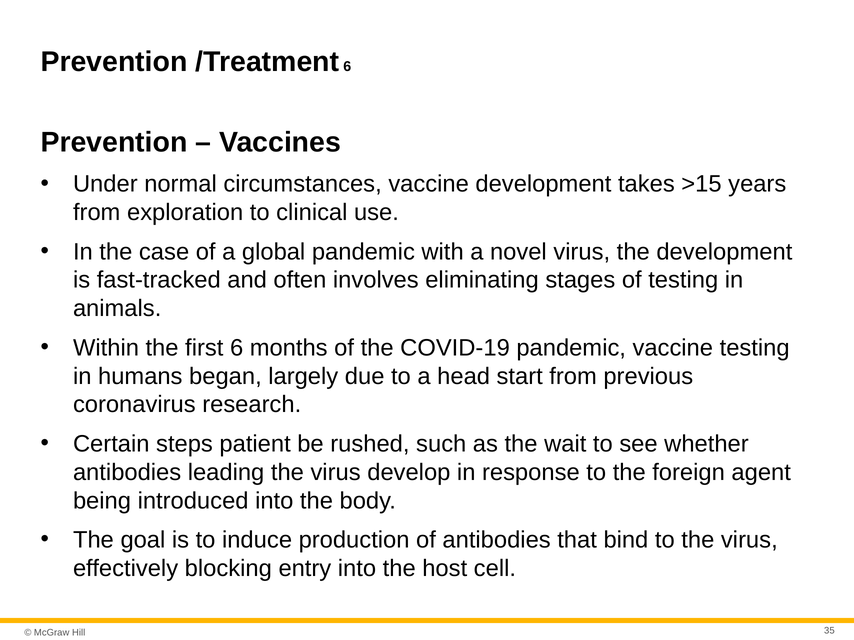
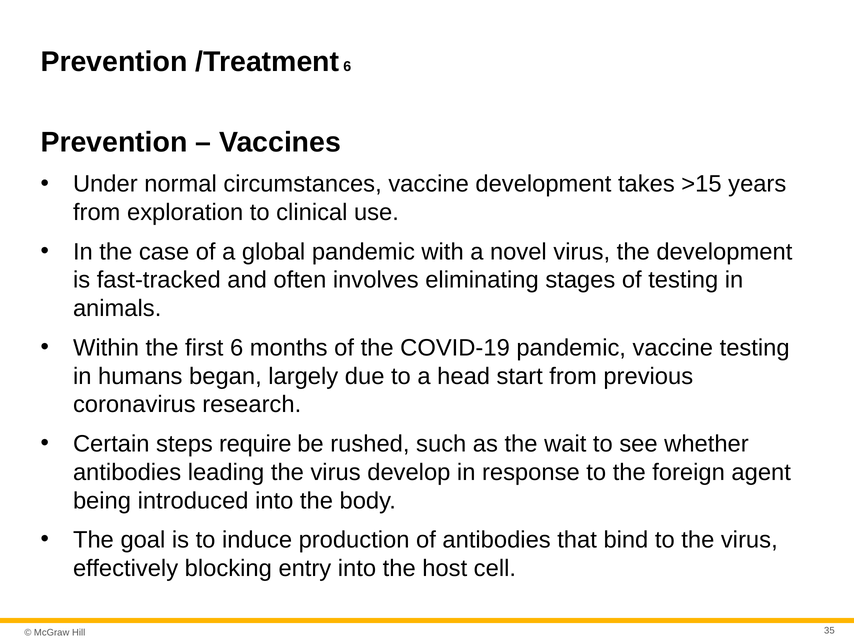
patient: patient -> require
